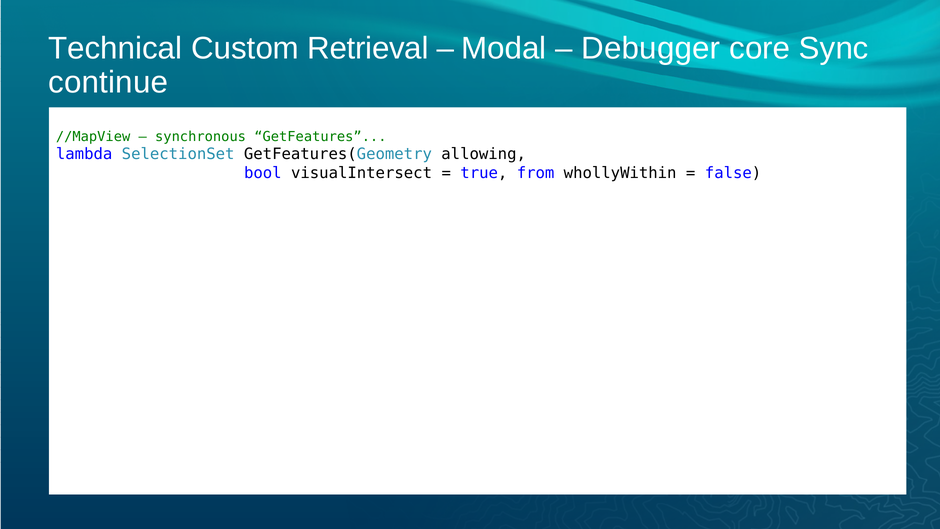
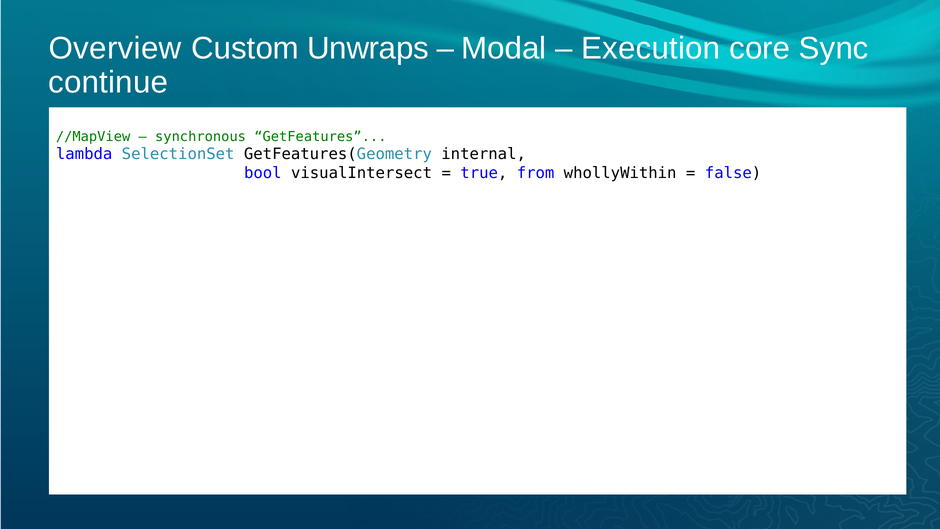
Technical: Technical -> Overview
Retrieval: Retrieval -> Unwraps
Debugger: Debugger -> Execution
allowing: allowing -> internal
